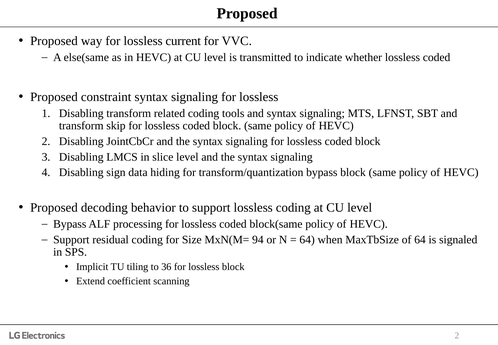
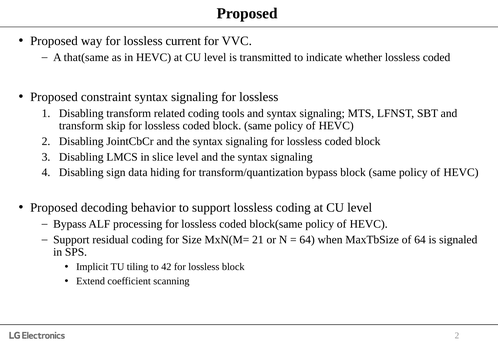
else(same: else(same -> that(same
94: 94 -> 21
36: 36 -> 42
